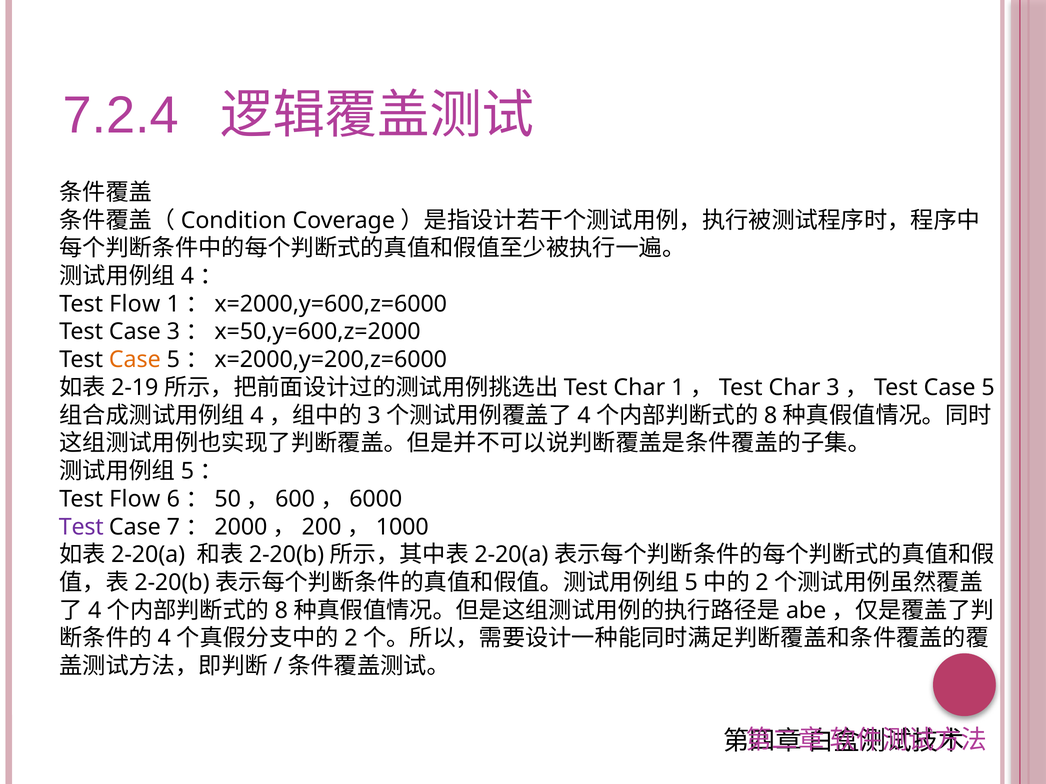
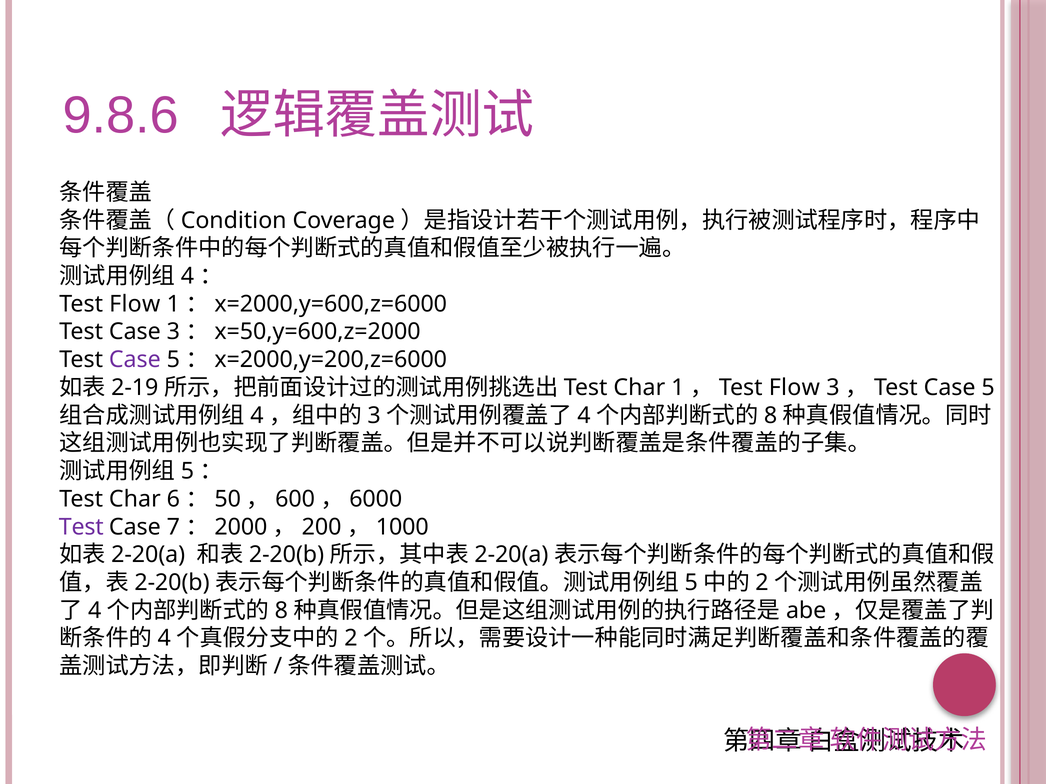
7.2.4: 7.2.4 -> 9.8.6
Case at (135, 360) colour: orange -> purple
1，Test Char: Char -> Flow
Flow at (135, 499): Flow -> Char
